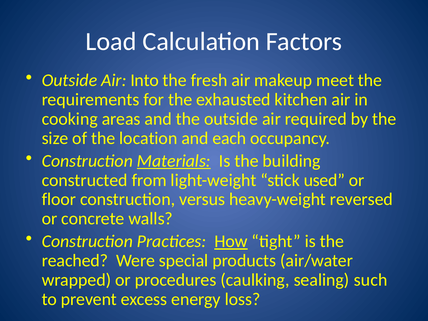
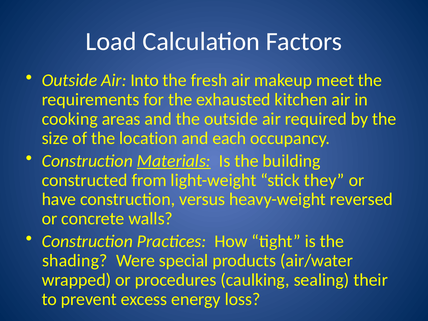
used: used -> they
floor: floor -> have
How underline: present -> none
reached: reached -> shading
such: such -> their
